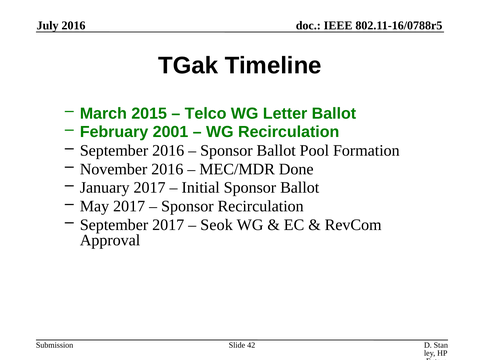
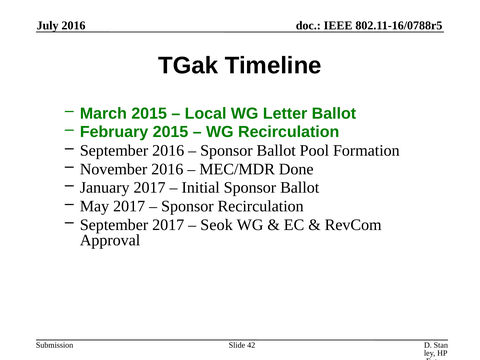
Telco: Telco -> Local
February 2001: 2001 -> 2015
